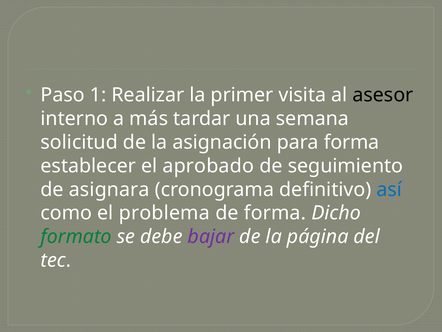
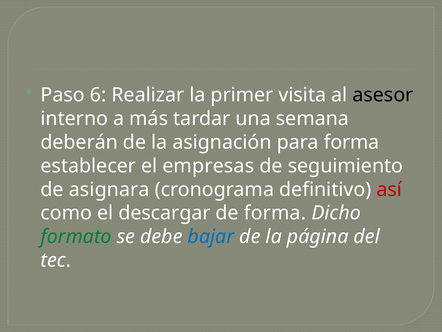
1: 1 -> 6
solicitud: solicitud -> deberán
aprobado: aprobado -> empresas
así colour: blue -> red
problema: problema -> descargar
bajar colour: purple -> blue
